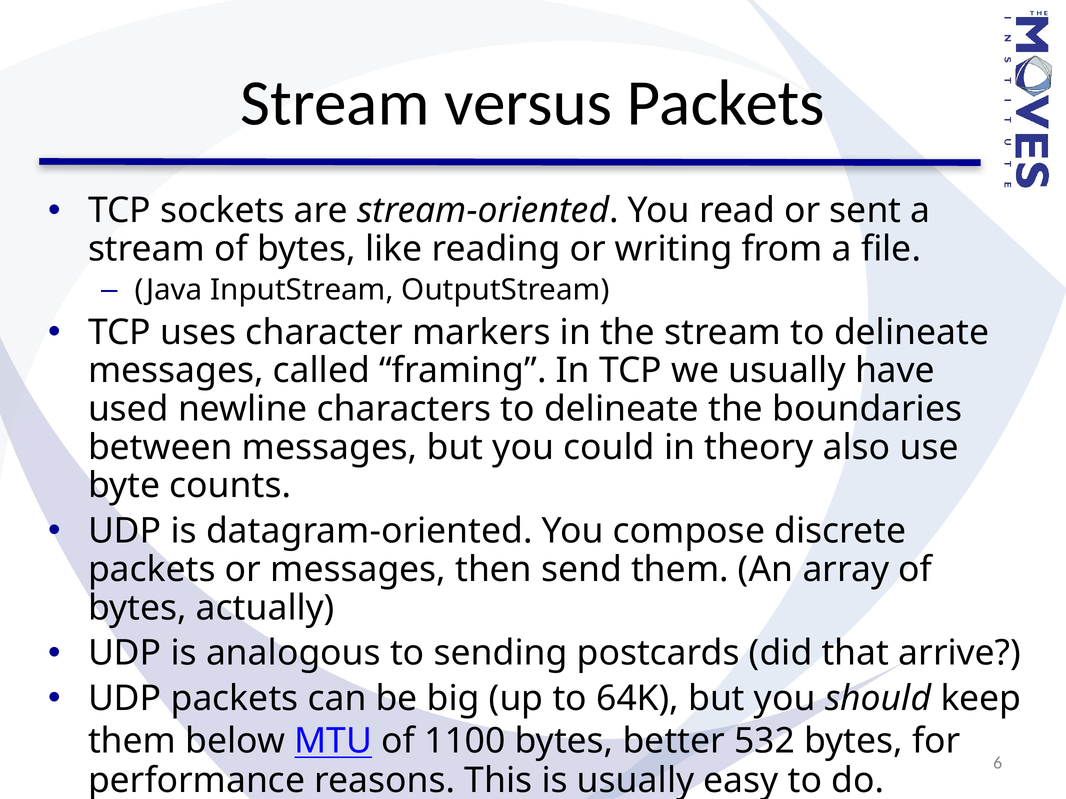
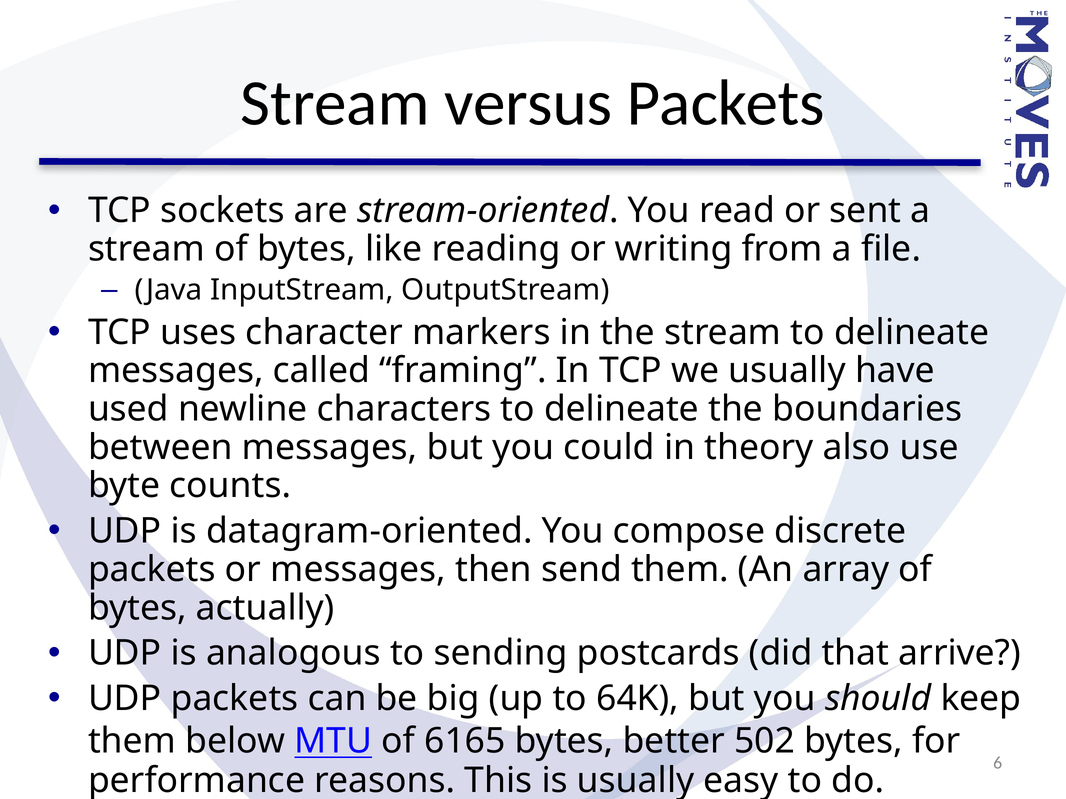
1100: 1100 -> 6165
532: 532 -> 502
